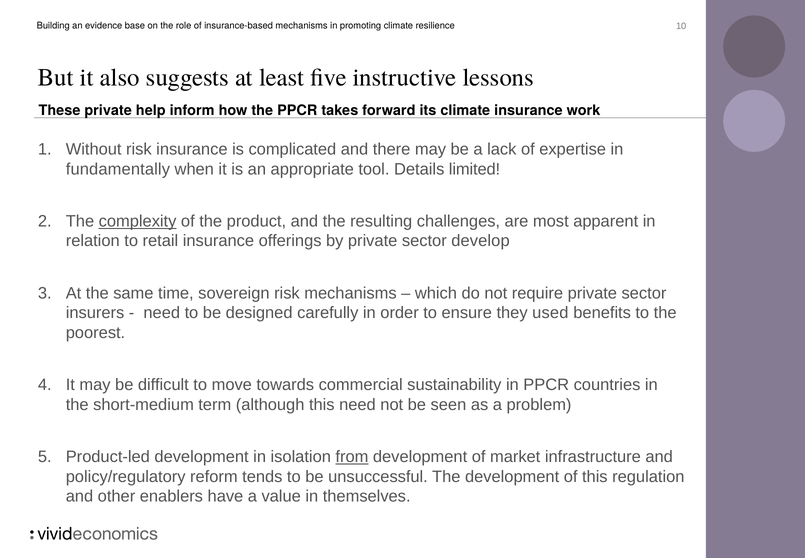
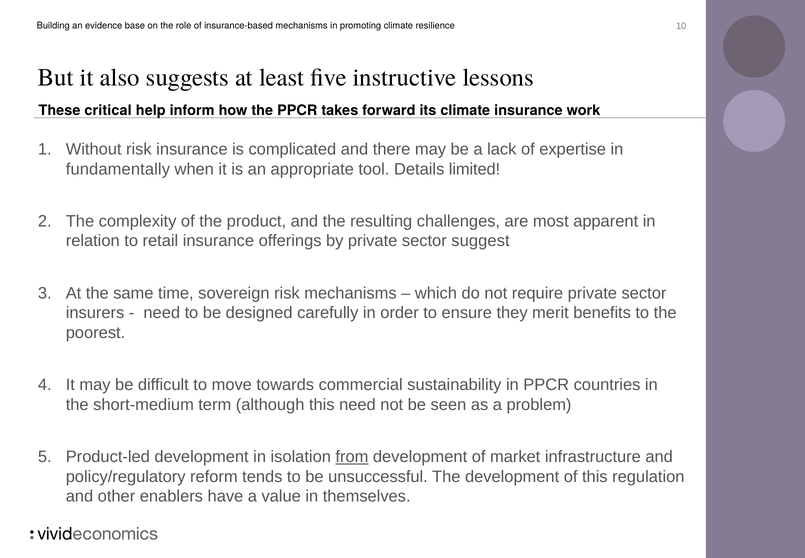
These private: private -> critical
complexity underline: present -> none
develop: develop -> suggest
used: used -> merit
